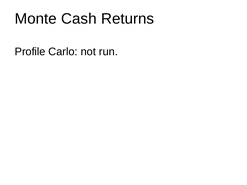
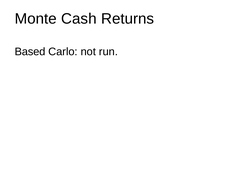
Profile: Profile -> Based
